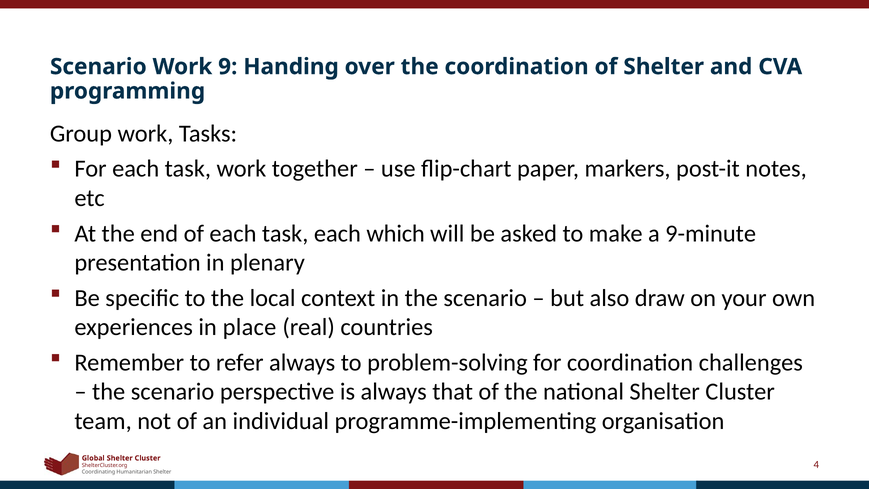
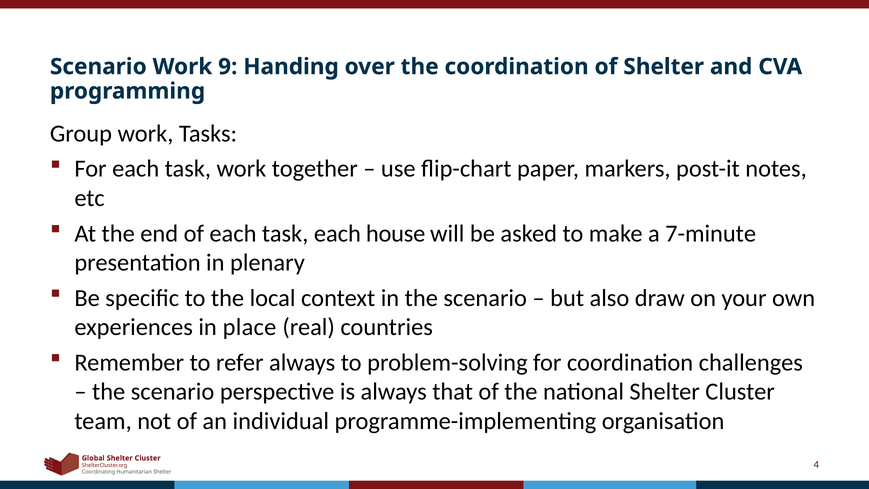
which: which -> house
9-minute: 9-minute -> 7-minute
